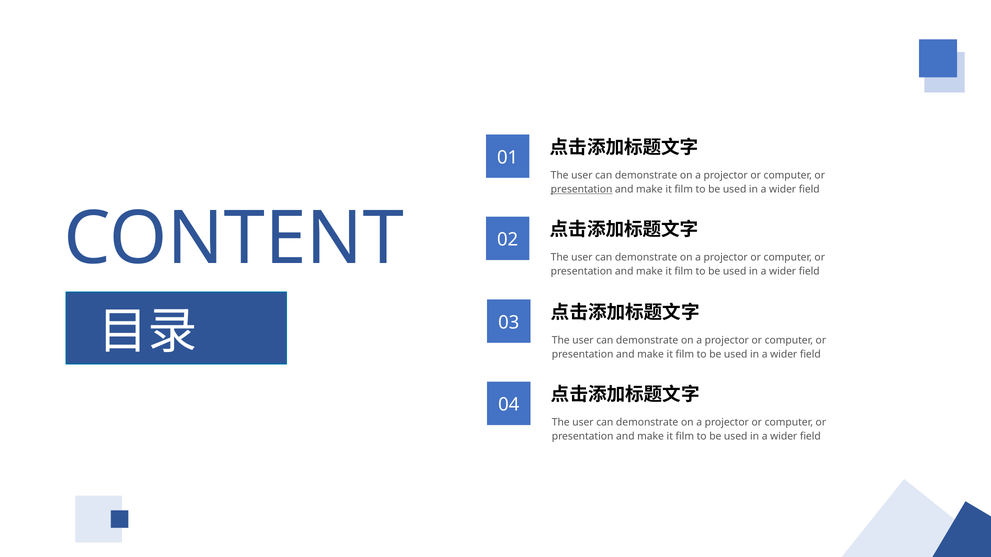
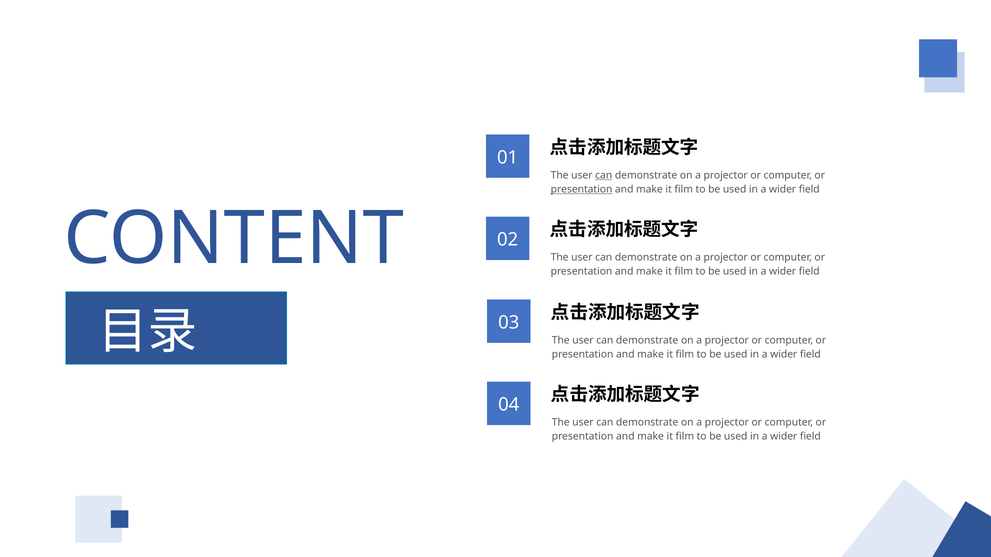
can at (604, 175) underline: none -> present
